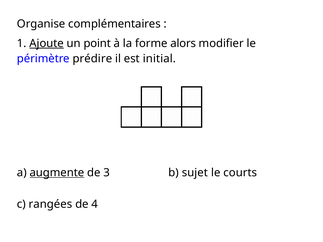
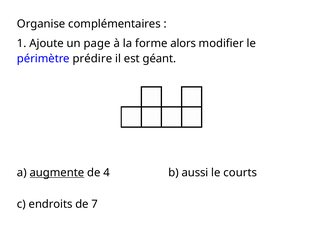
Ajoute underline: present -> none
point: point -> page
initial: initial -> géant
3: 3 -> 4
sujet: sujet -> aussi
rangées: rangées -> endroits
4: 4 -> 7
